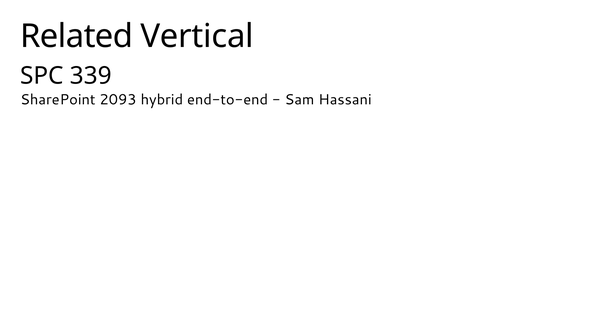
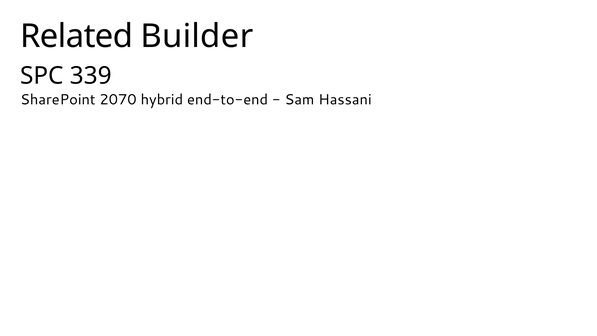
Vertical: Vertical -> Builder
2093: 2093 -> 2070
